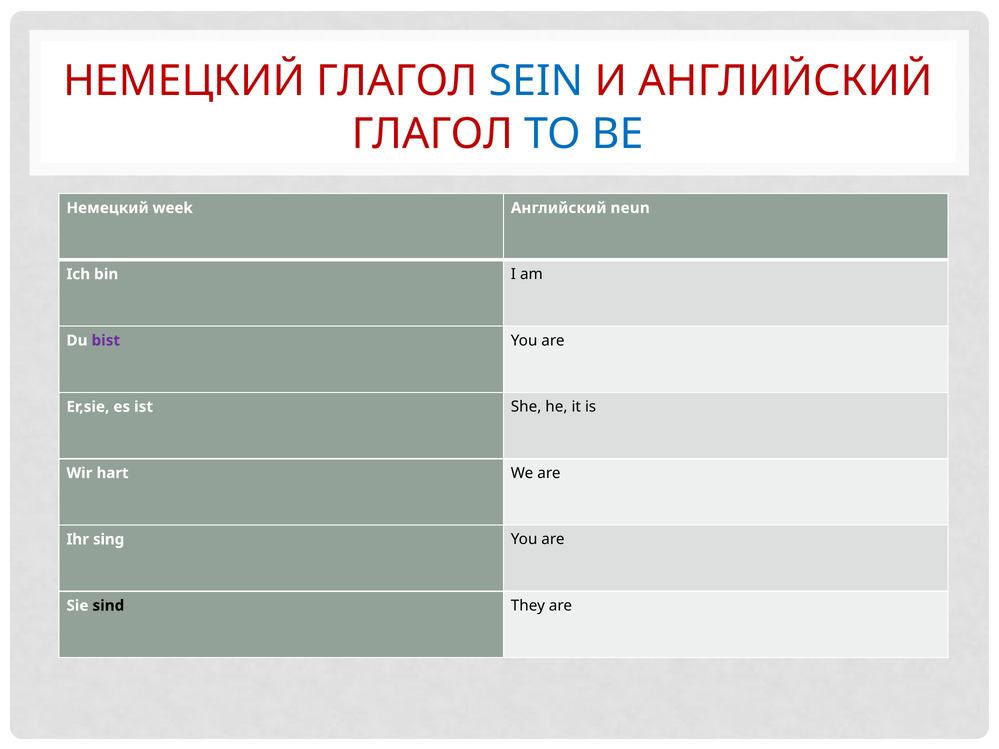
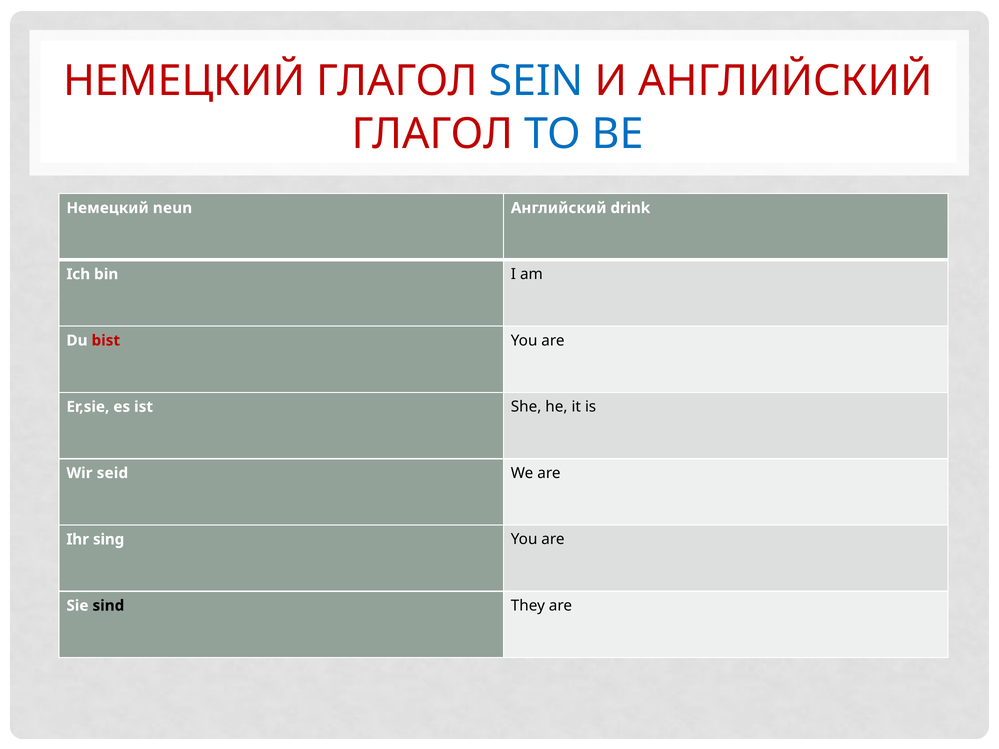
week: week -> neun
neun: neun -> drink
bist colour: purple -> red
hart: hart -> seid
